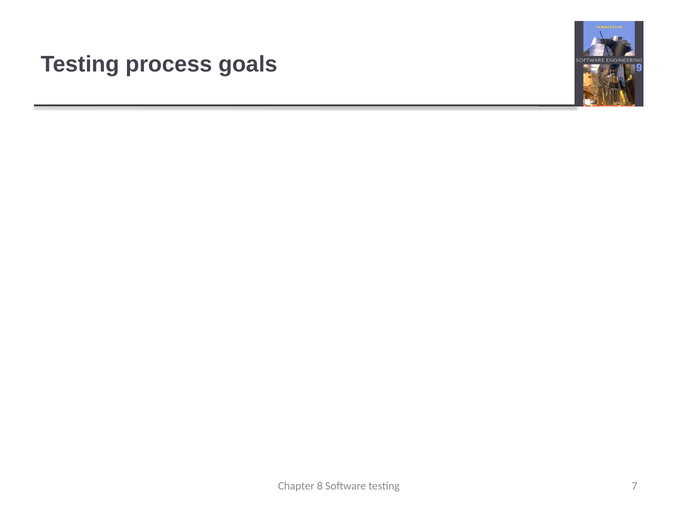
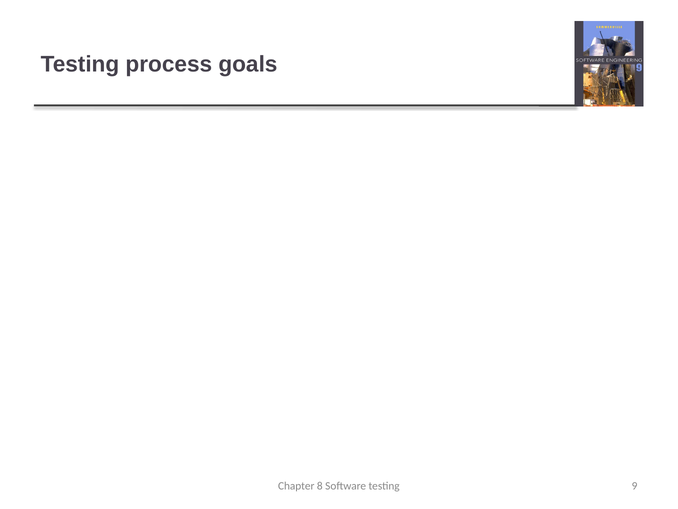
7: 7 -> 9
